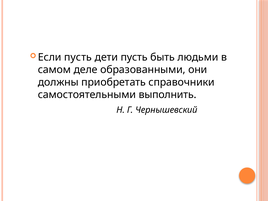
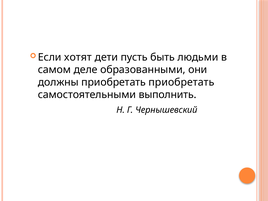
Если пусть: пусть -> хотят
приобретать справочники: справочники -> приобретать
